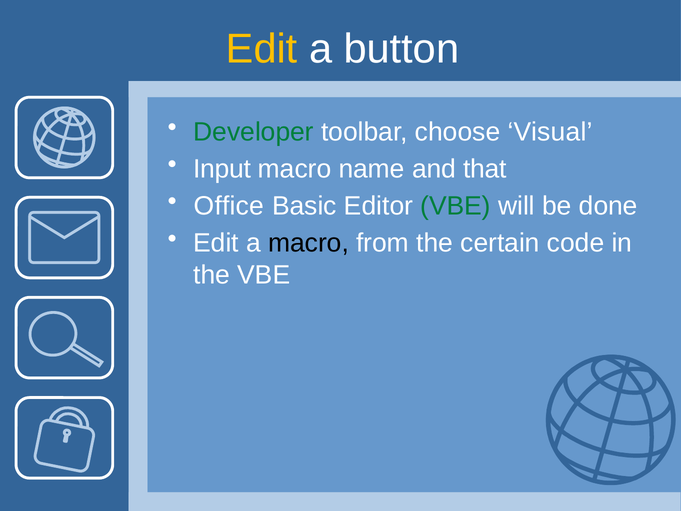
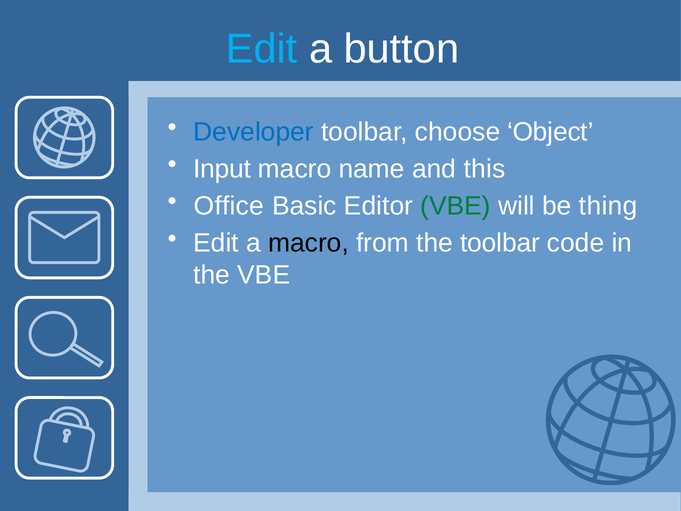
Edit at (262, 49) colour: yellow -> light blue
Developer colour: green -> blue
Visual: Visual -> Object
that: that -> this
done: done -> thing
the certain: certain -> toolbar
